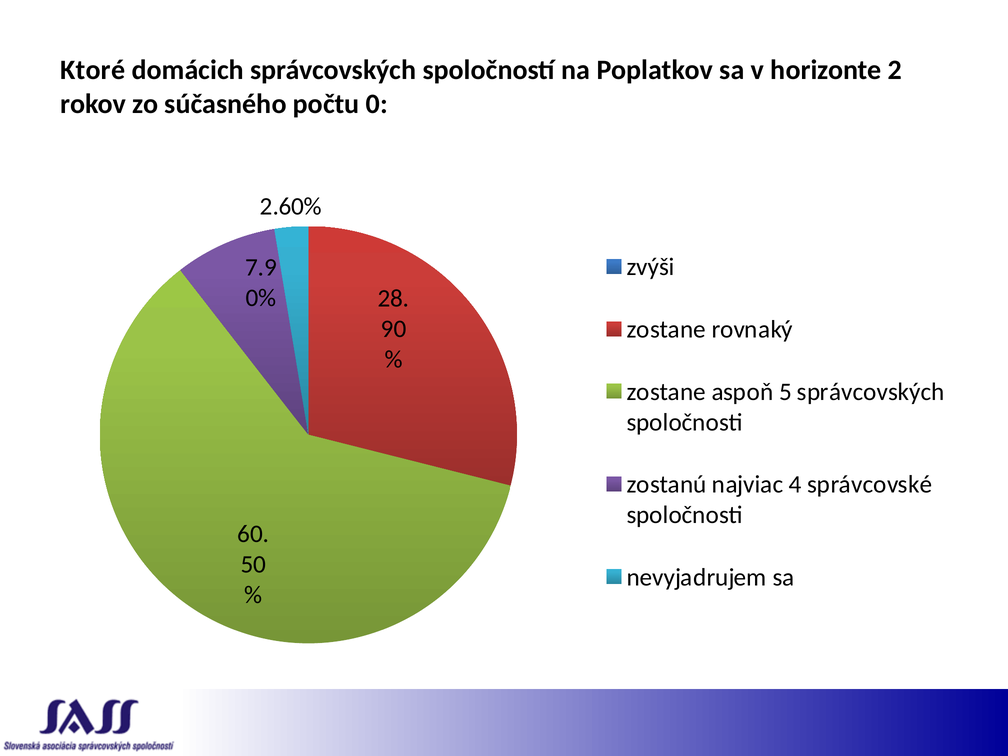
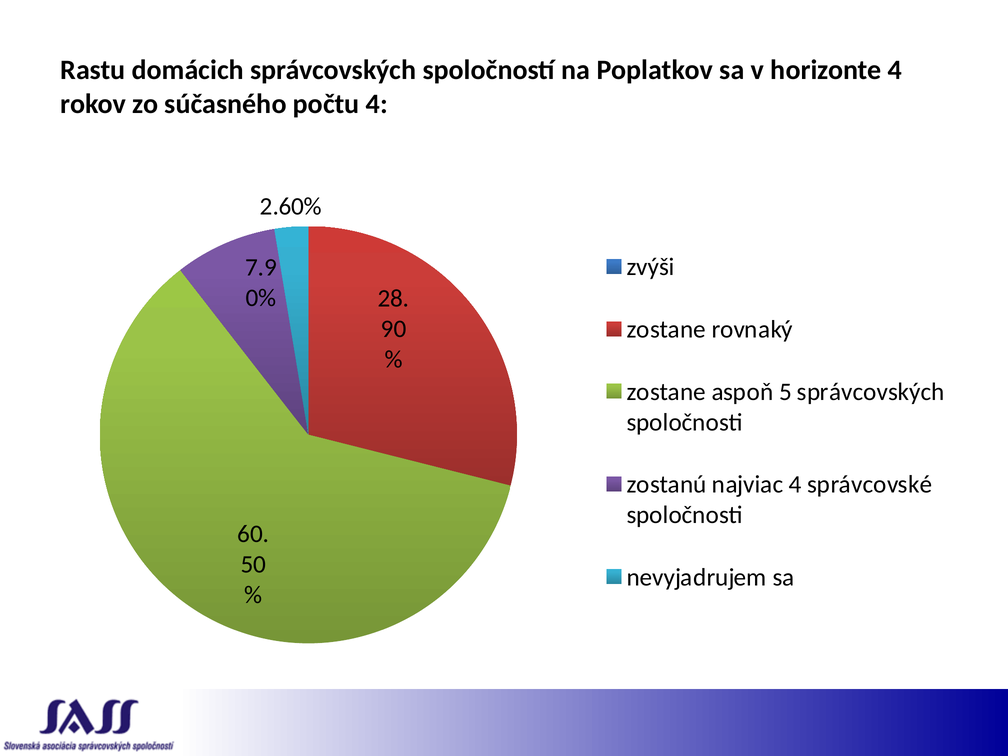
Ktoré: Ktoré -> Rastu
horizonte 2: 2 -> 4
počtu 0: 0 -> 4
